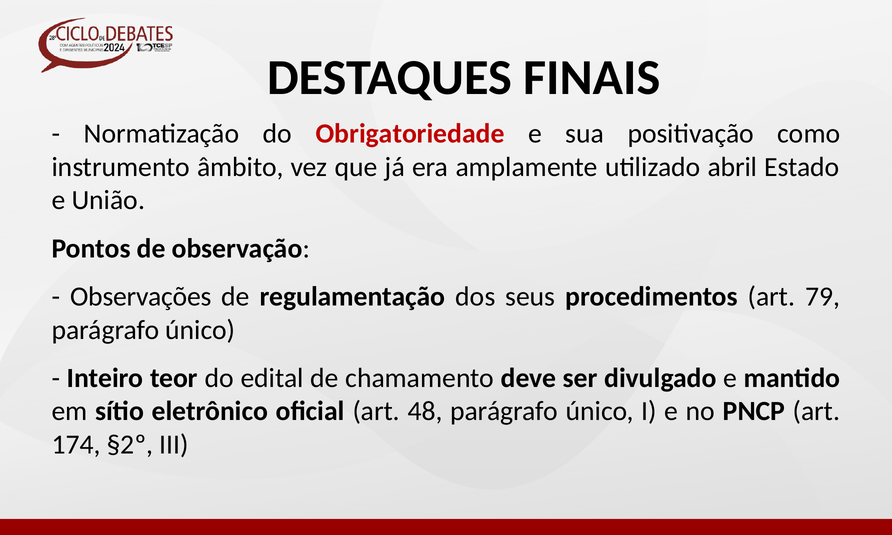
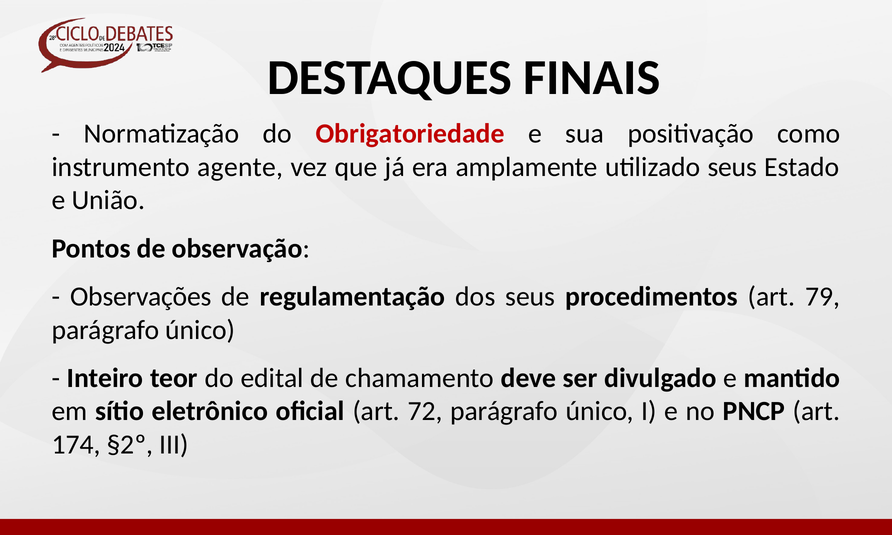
âmbito: âmbito -> agente
utilizado abril: abril -> seus
48: 48 -> 72
